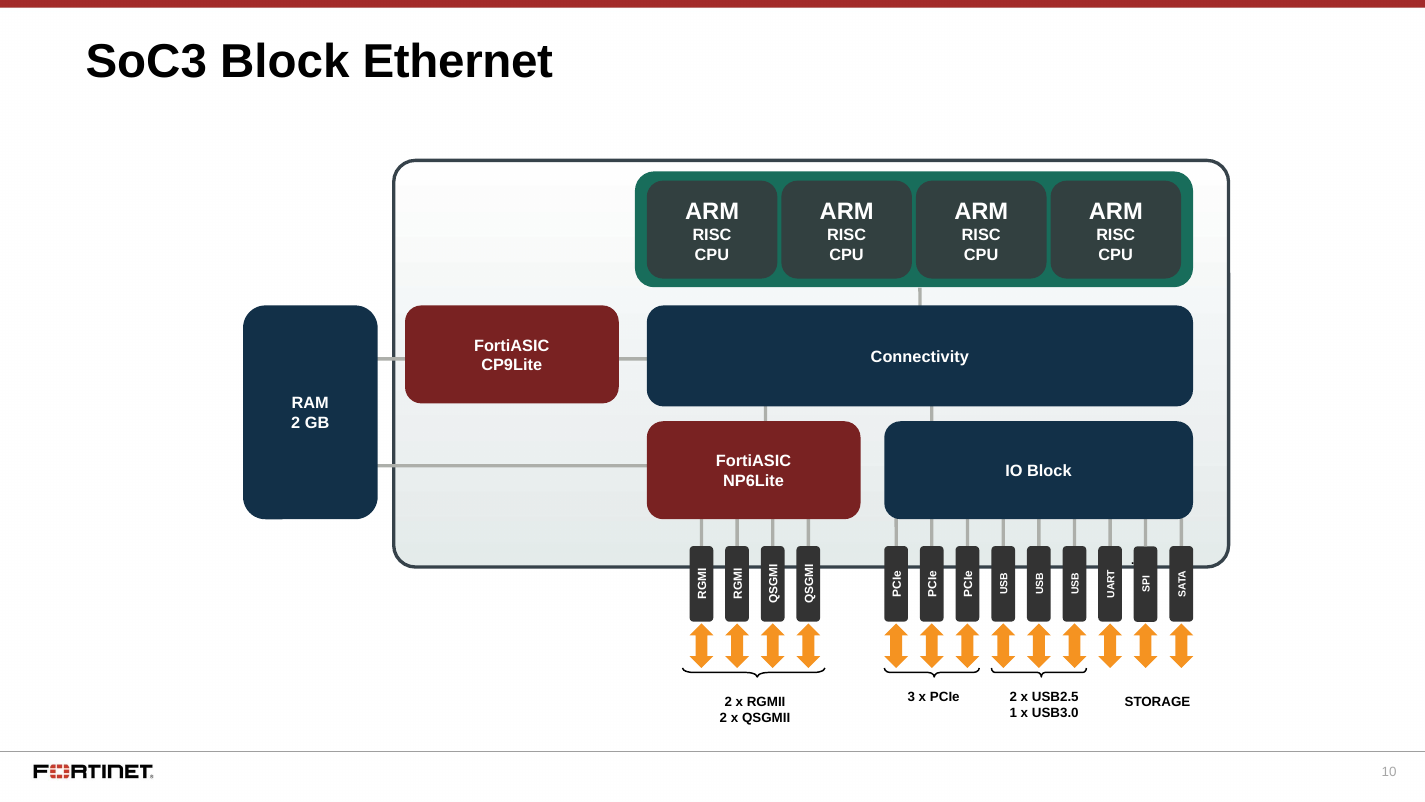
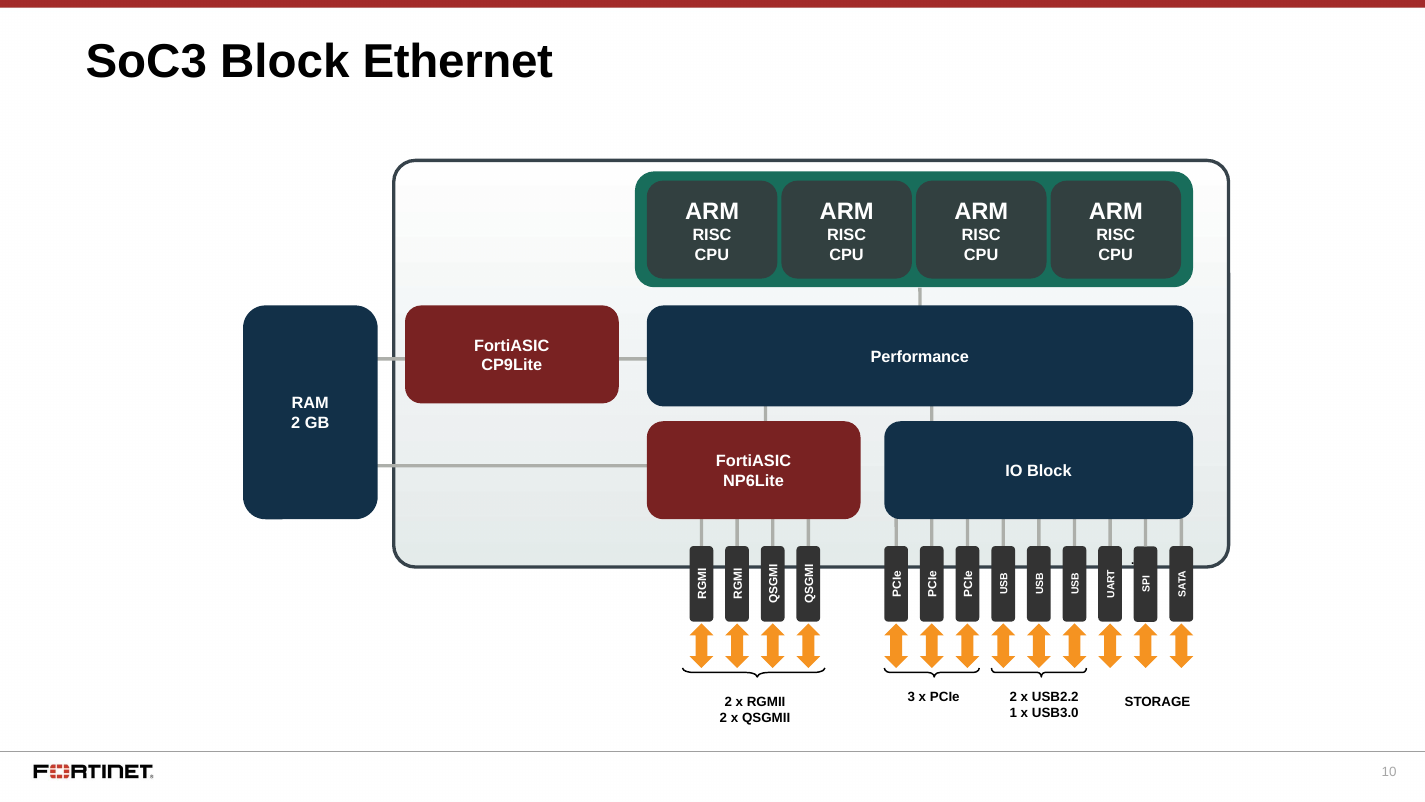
Connectivity: Connectivity -> Performance
USB2.5: USB2.5 -> USB2.2
